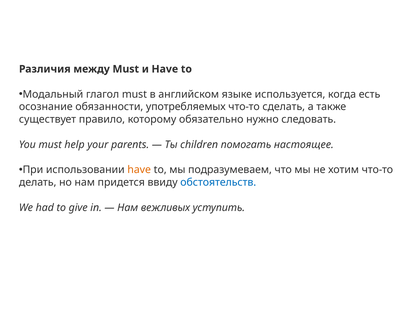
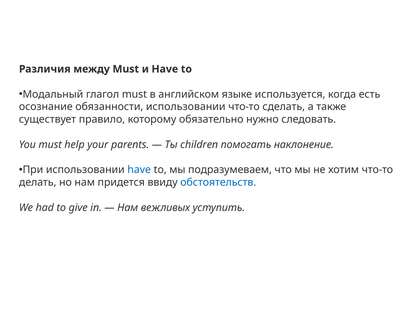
обязанности употребляемых: употребляемых -> использовании
настоящее: настоящее -> наклонение
have at (139, 170) colour: orange -> blue
